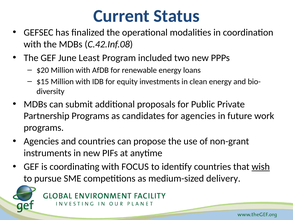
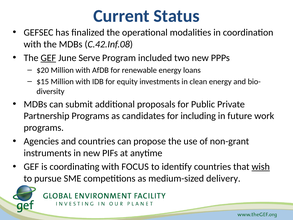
GEF at (48, 58) underline: none -> present
Least: Least -> Serve
for agencies: agencies -> including
